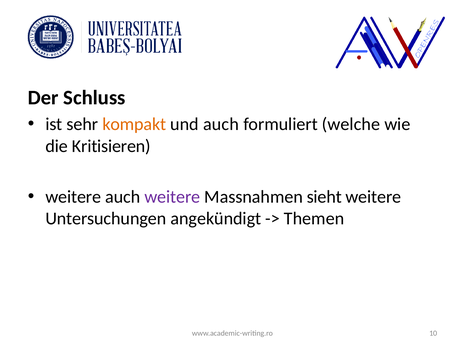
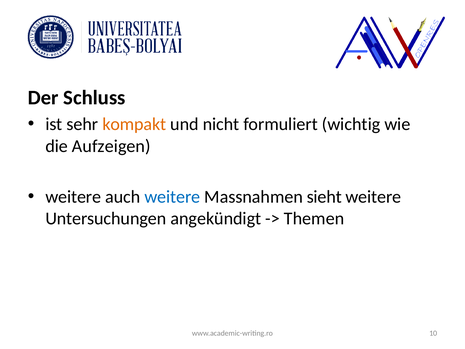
und auch: auch -> nicht
welche: welche -> wichtig
Kritisieren: Kritisieren -> Aufzeigen
weitere at (172, 197) colour: purple -> blue
